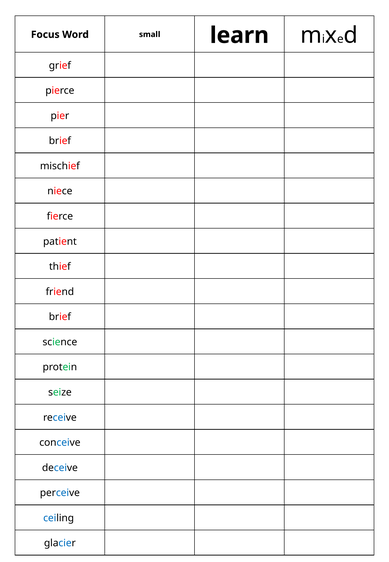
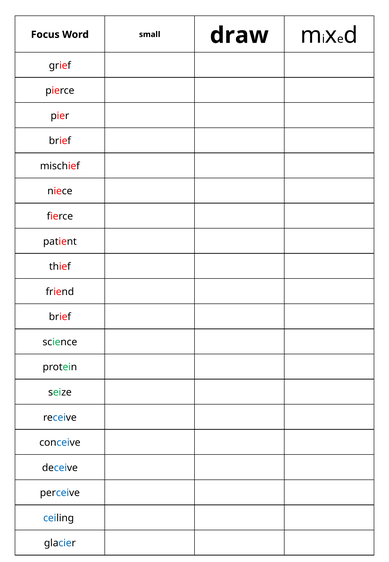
learn: learn -> draw
